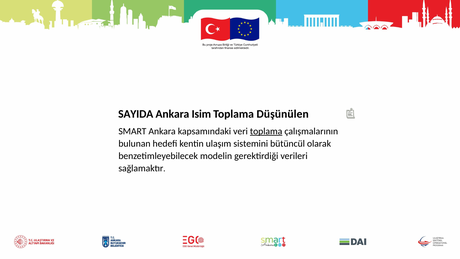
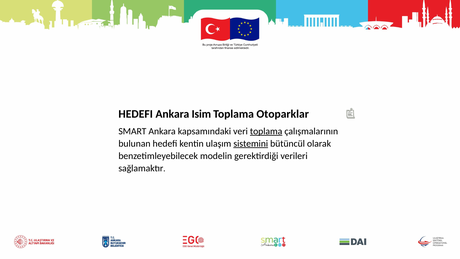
SAYIDA at (136, 114): SAYIDA -> HEDEFI
Düşünülen: Düşünülen -> Otoparklar
sistemini underline: none -> present
